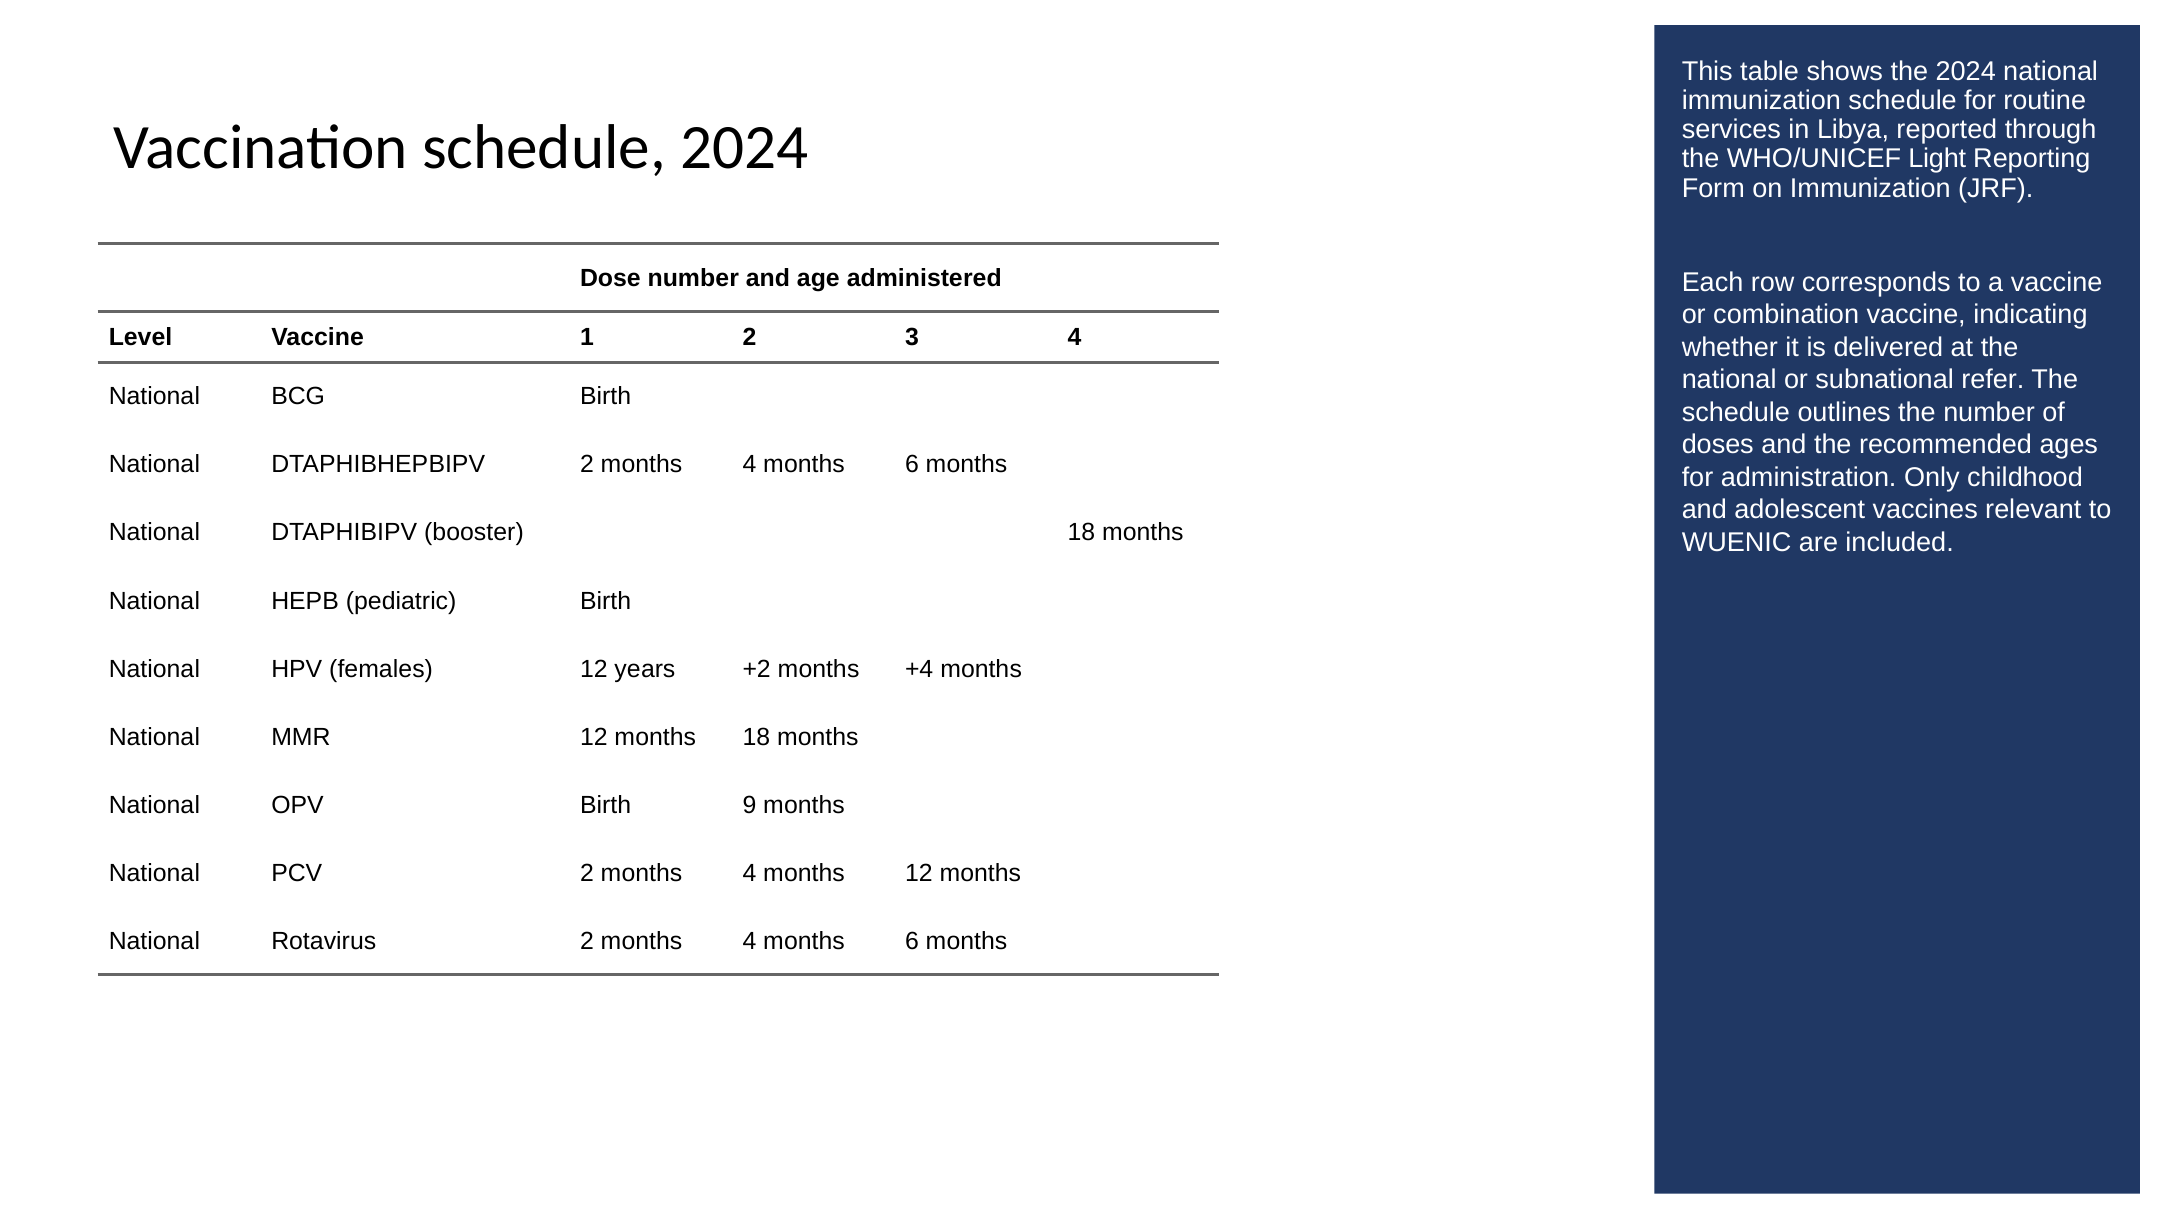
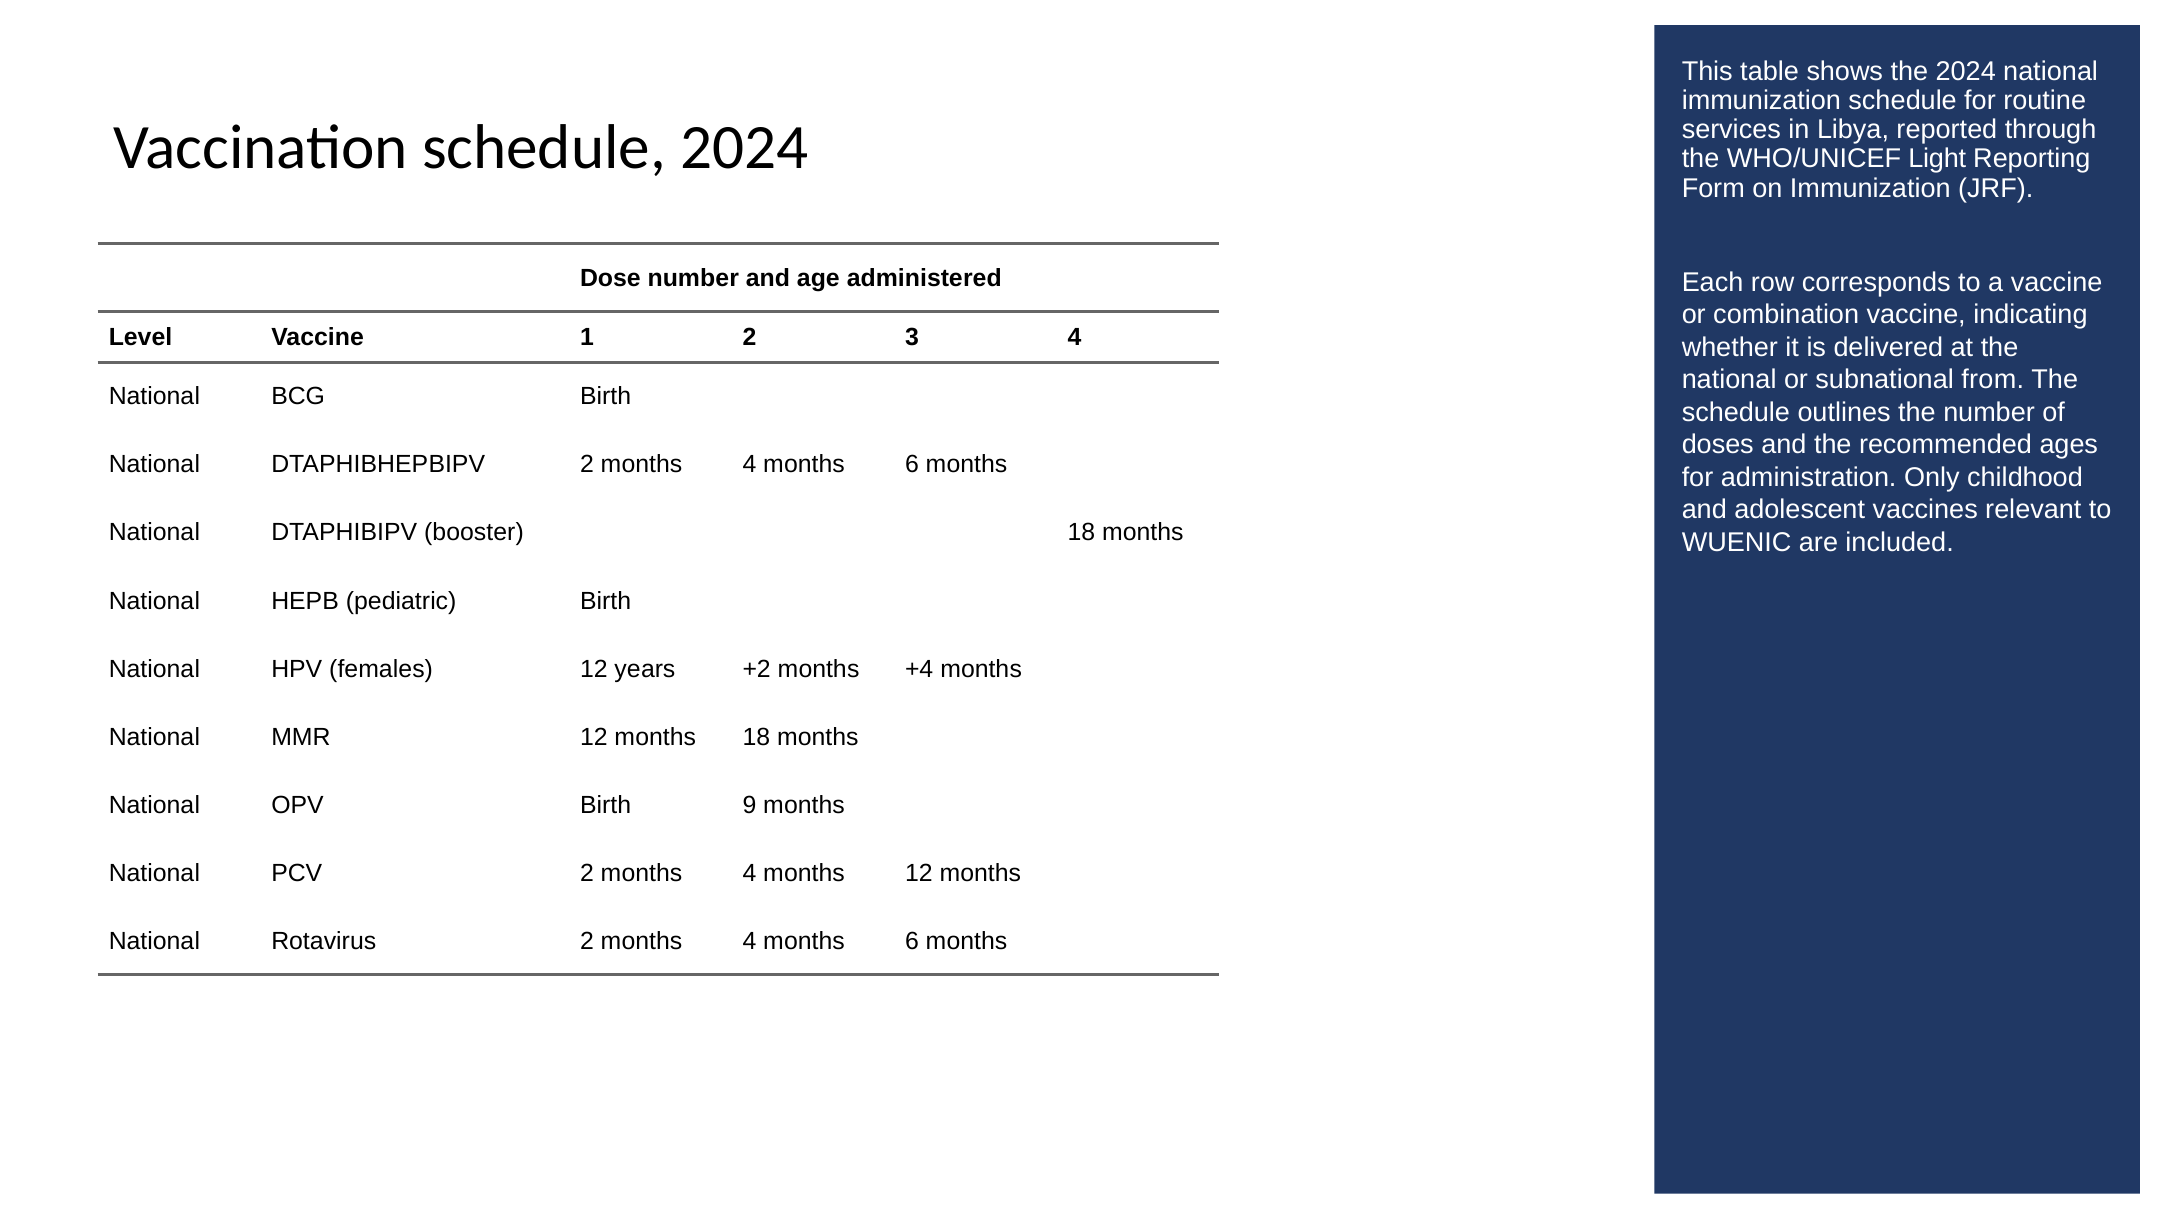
refer: refer -> from
